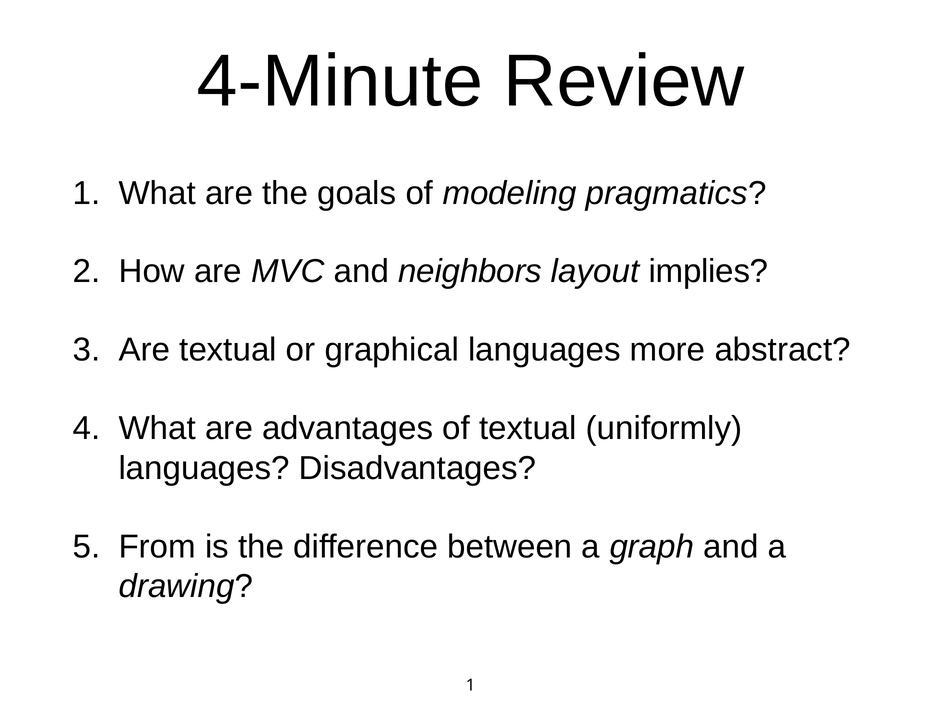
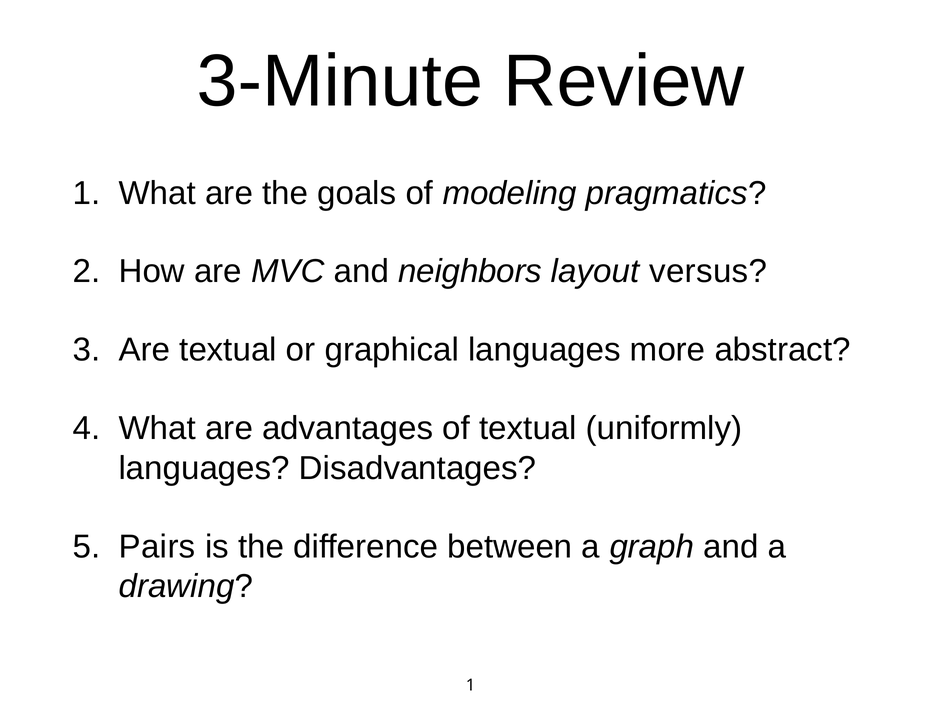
4-Minute: 4-Minute -> 3-Minute
implies: implies -> versus
From: From -> Pairs
